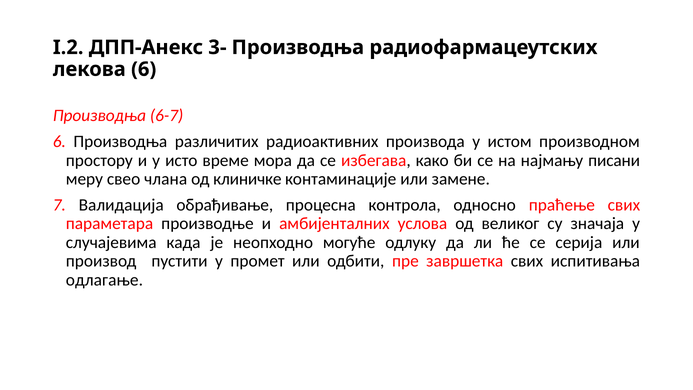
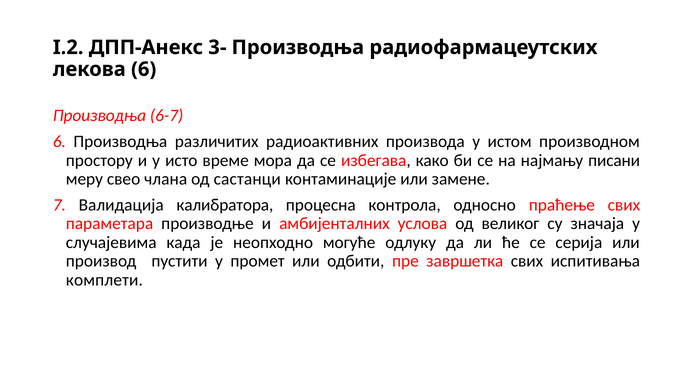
клиничке: клиничке -> састанци
обрађивање: обрађивање -> калибратора
одлагање: одлагање -> комплети
